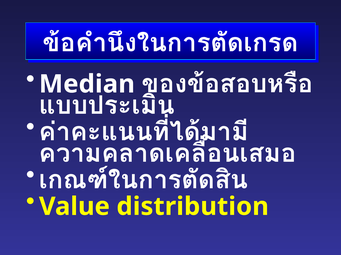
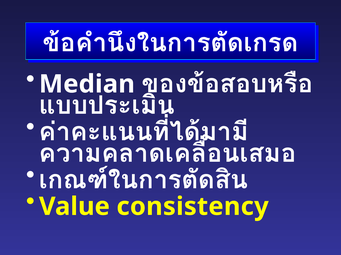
distribution: distribution -> consistency
